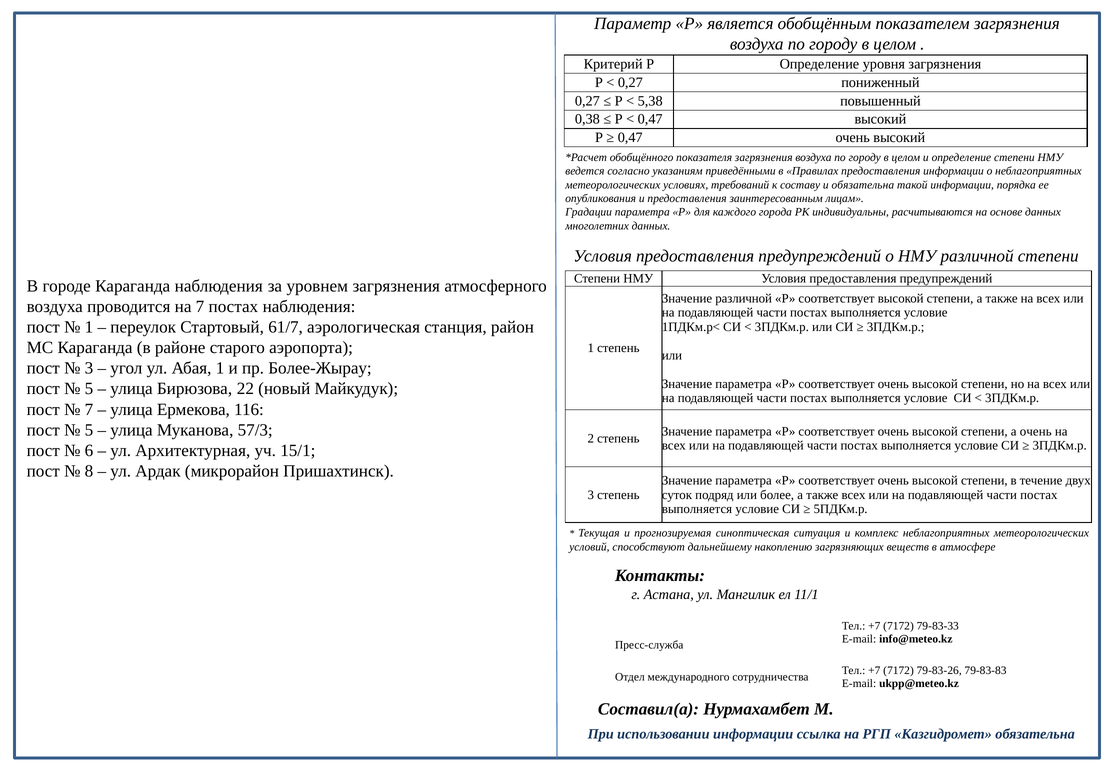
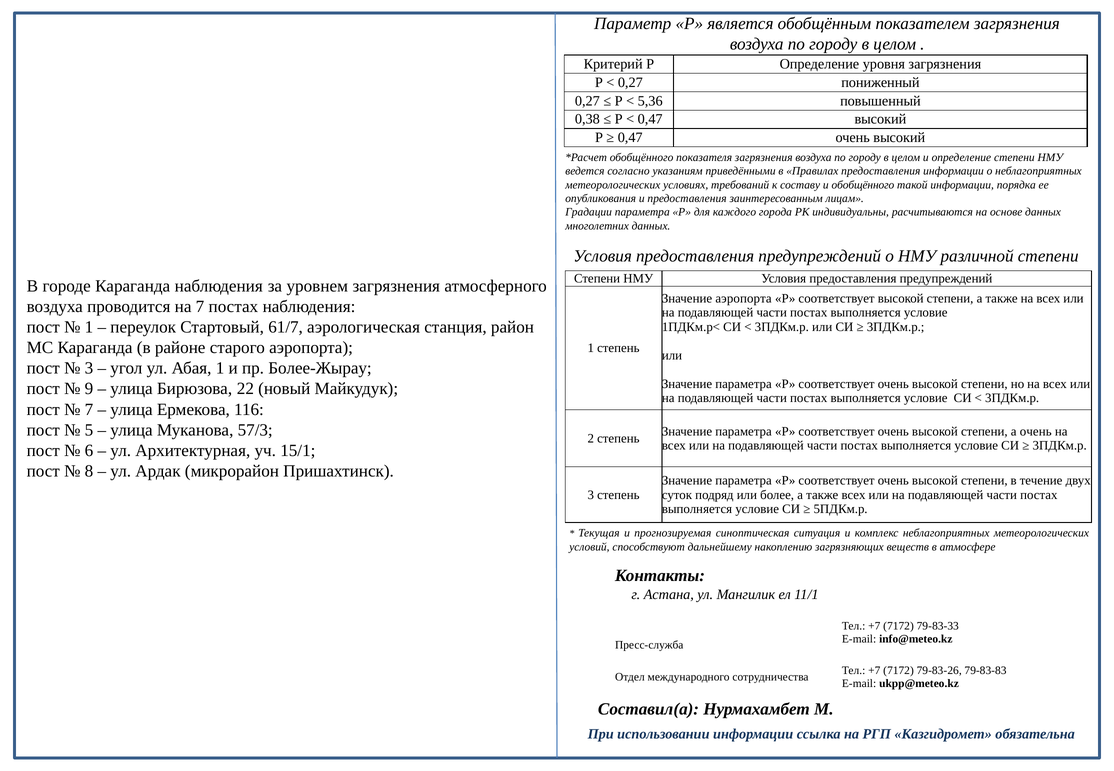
5,38: 5,38 -> 5,36
и обязательна: обязательна -> обобщённого
Значение различной: различной -> аэропорта
5 at (89, 389): 5 -> 9
